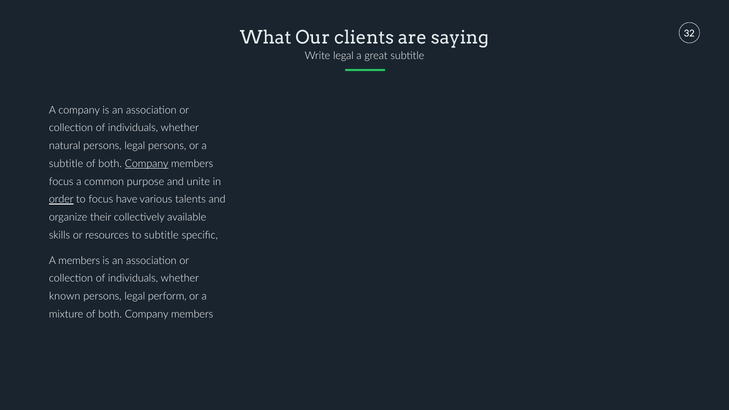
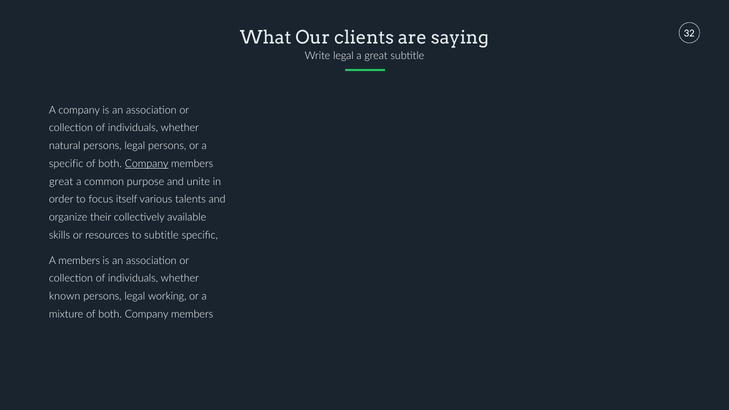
subtitle at (66, 164): subtitle -> specific
focus at (61, 182): focus -> great
order underline: present -> none
have: have -> itself
perform: perform -> working
